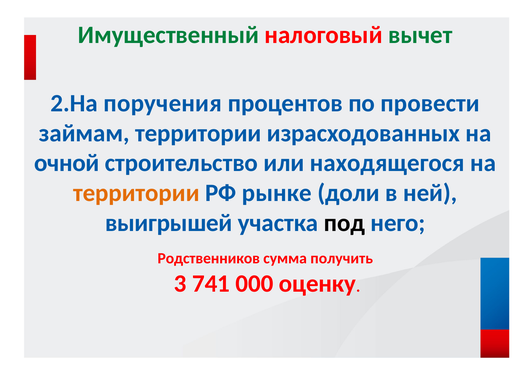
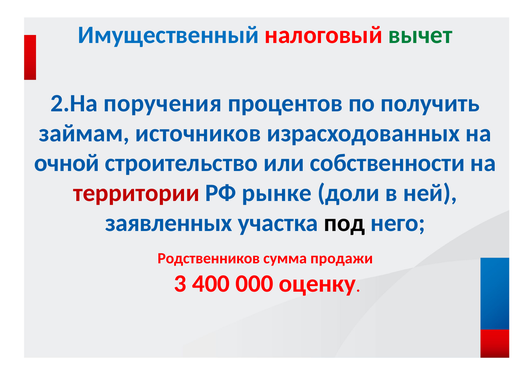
Имущественный colour: green -> blue
провести: провести -> получить
займам территории: территории -> источников
находящегося: находящегося -> собственности
территории at (136, 193) colour: orange -> red
выигрышей: выигрышей -> заявленных
получить: получить -> продажи
741: 741 -> 400
